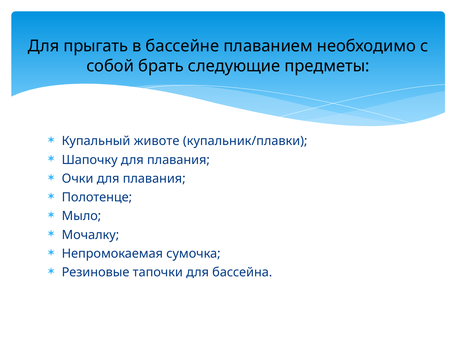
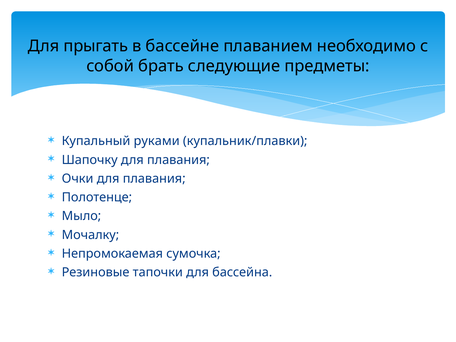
животе: животе -> руками
